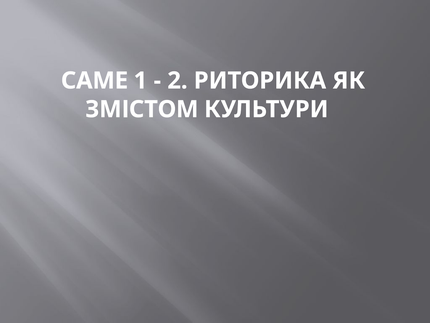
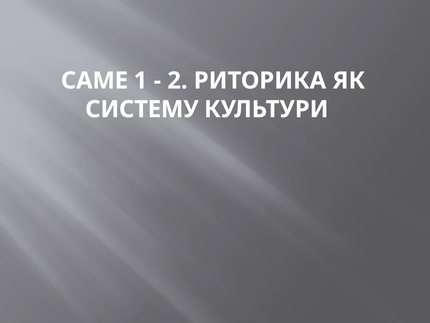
ЗМІСТОМ: ЗМІСТОМ -> СИСТЕМУ
